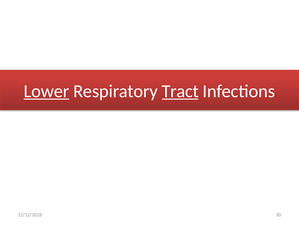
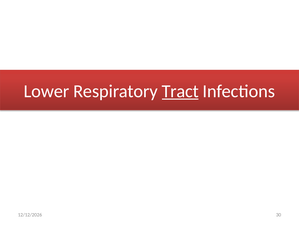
Lower underline: present -> none
